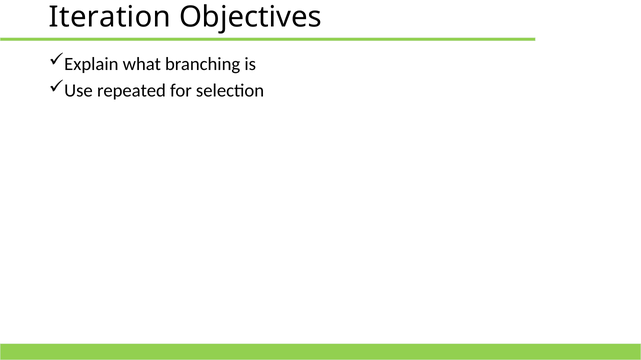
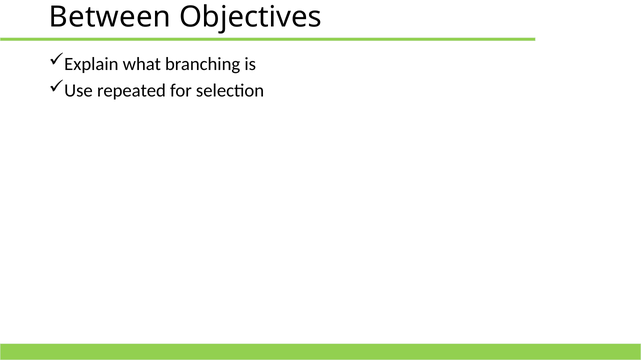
Iteration: Iteration -> Between
